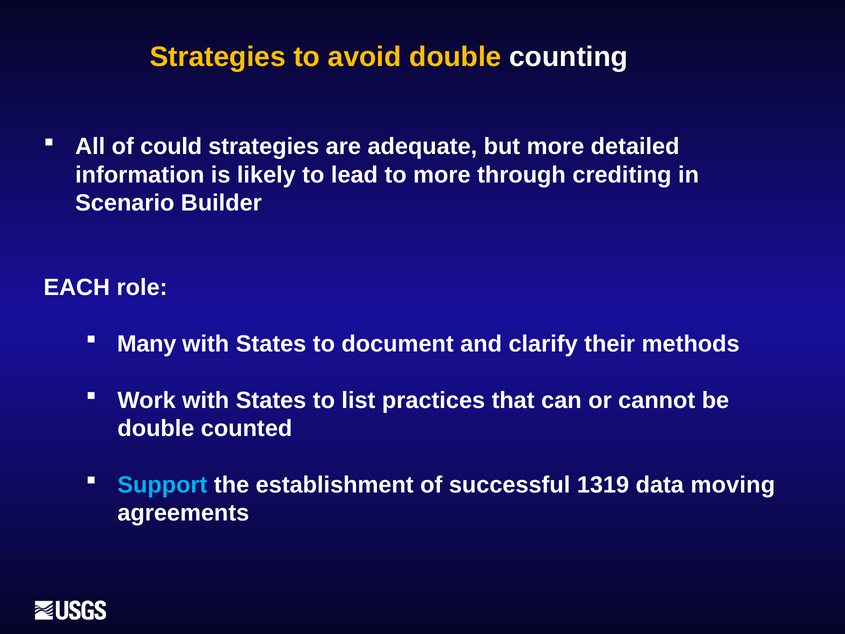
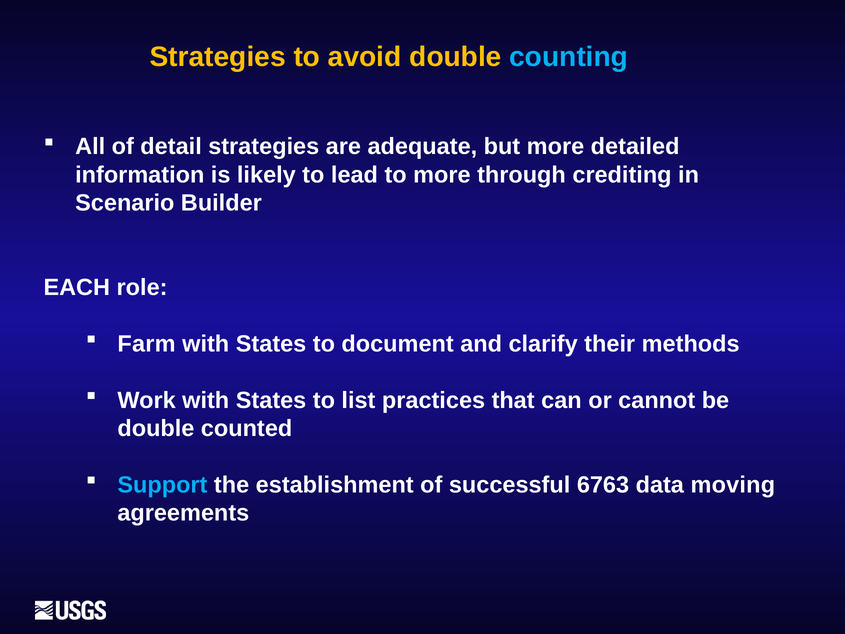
counting colour: white -> light blue
could: could -> detail
Many: Many -> Farm
1319: 1319 -> 6763
